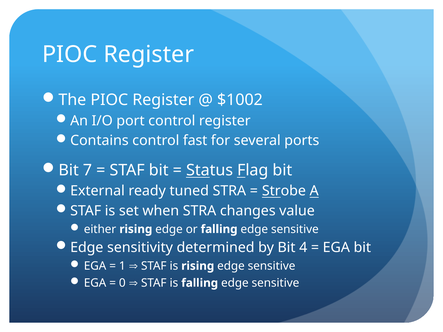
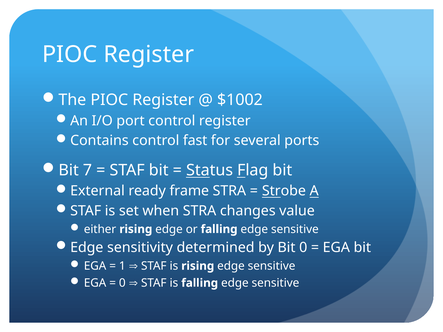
tuned: tuned -> frame
Bit 4: 4 -> 0
